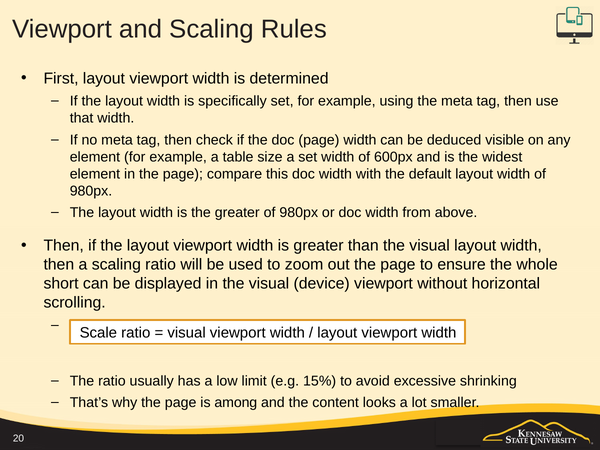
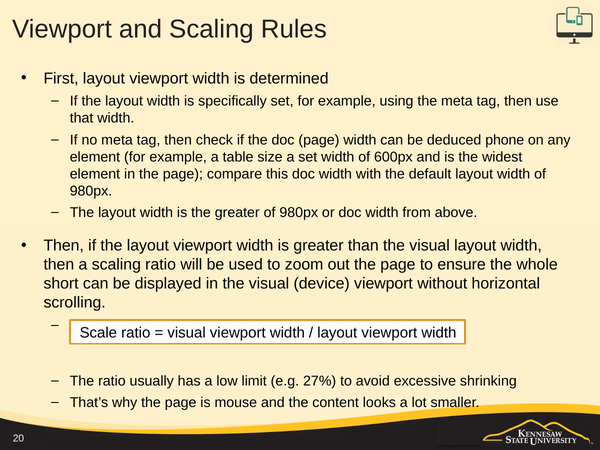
visible: visible -> phone
15%: 15% -> 27%
among: among -> mouse
